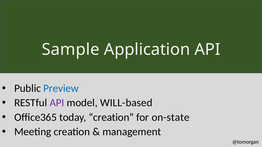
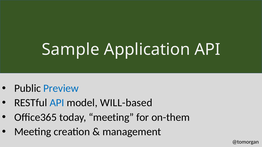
API at (57, 103) colour: purple -> blue
today creation: creation -> meeting
on-state: on-state -> on-them
